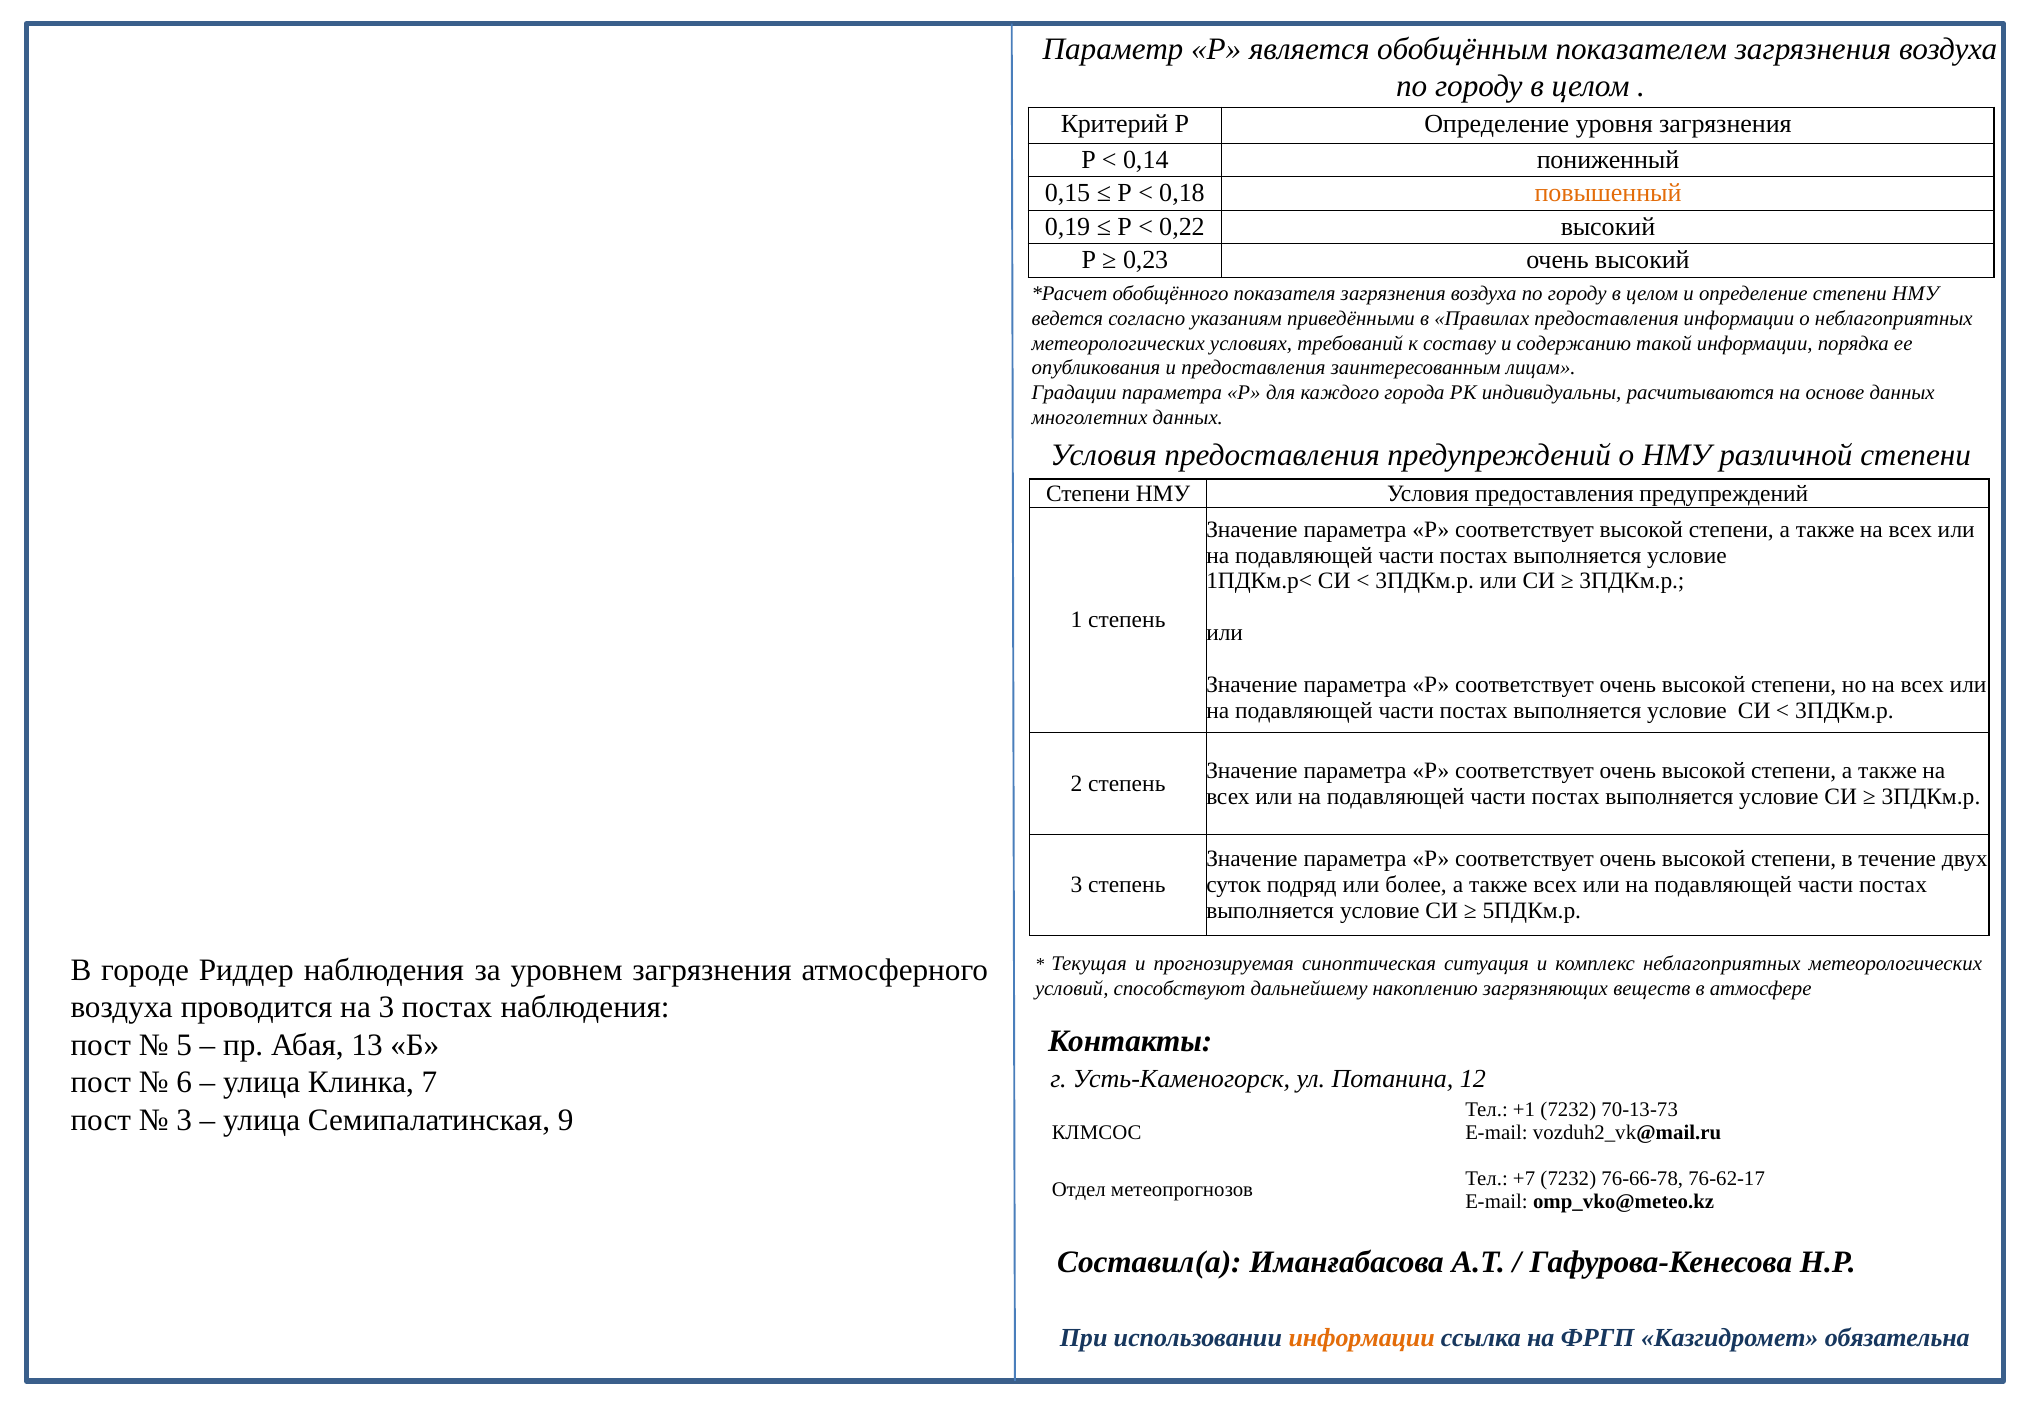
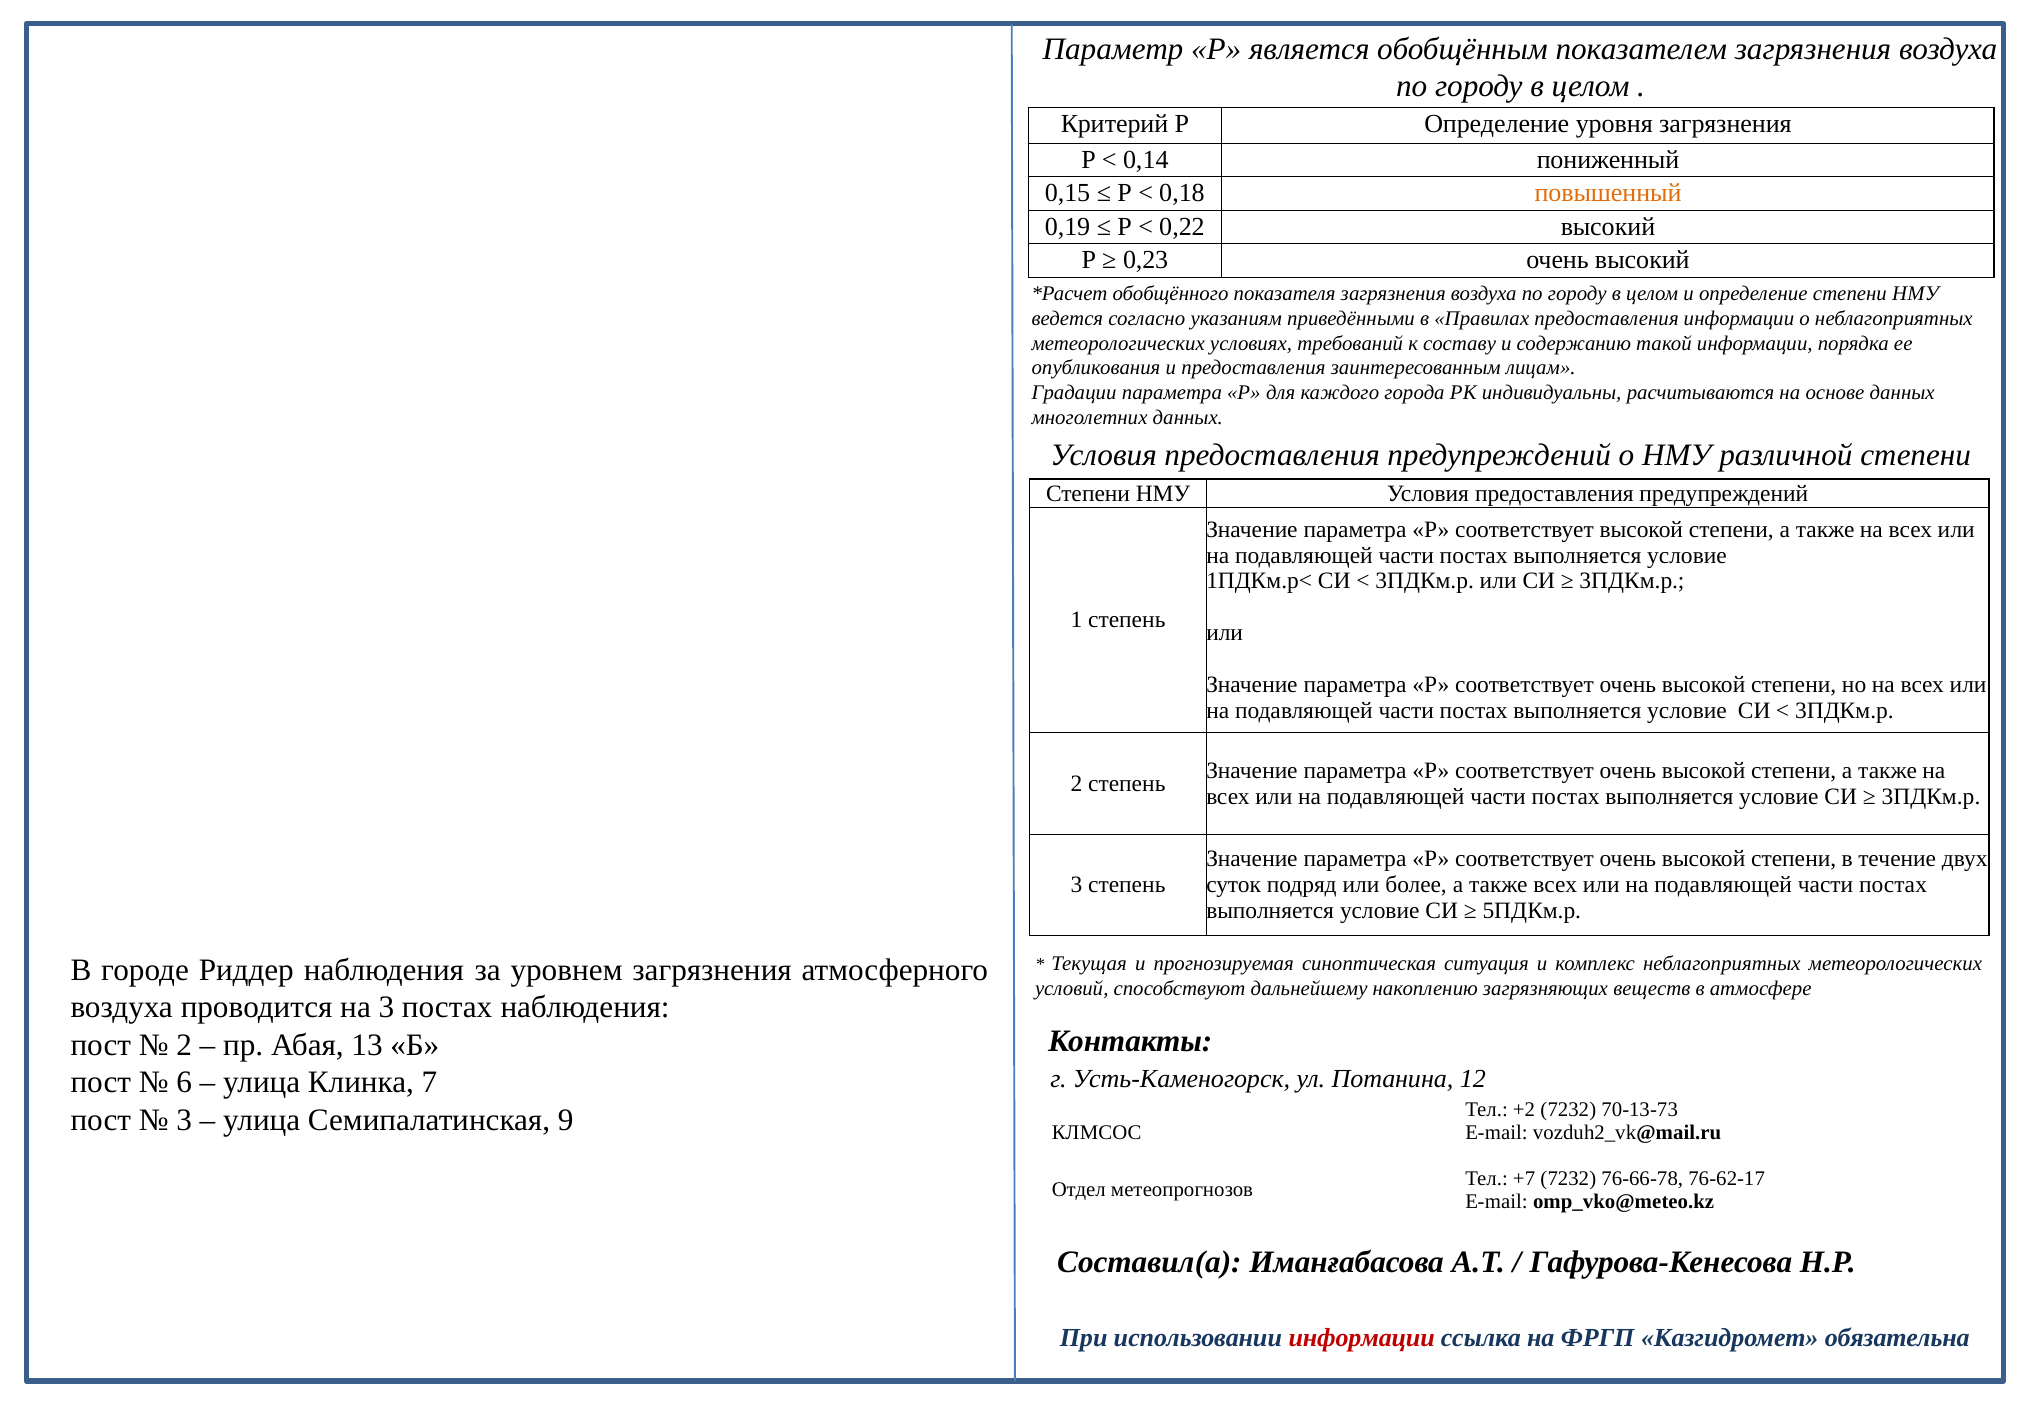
5 at (184, 1045): 5 -> 2
+1: +1 -> +2
информации at (1362, 1338) colour: orange -> red
